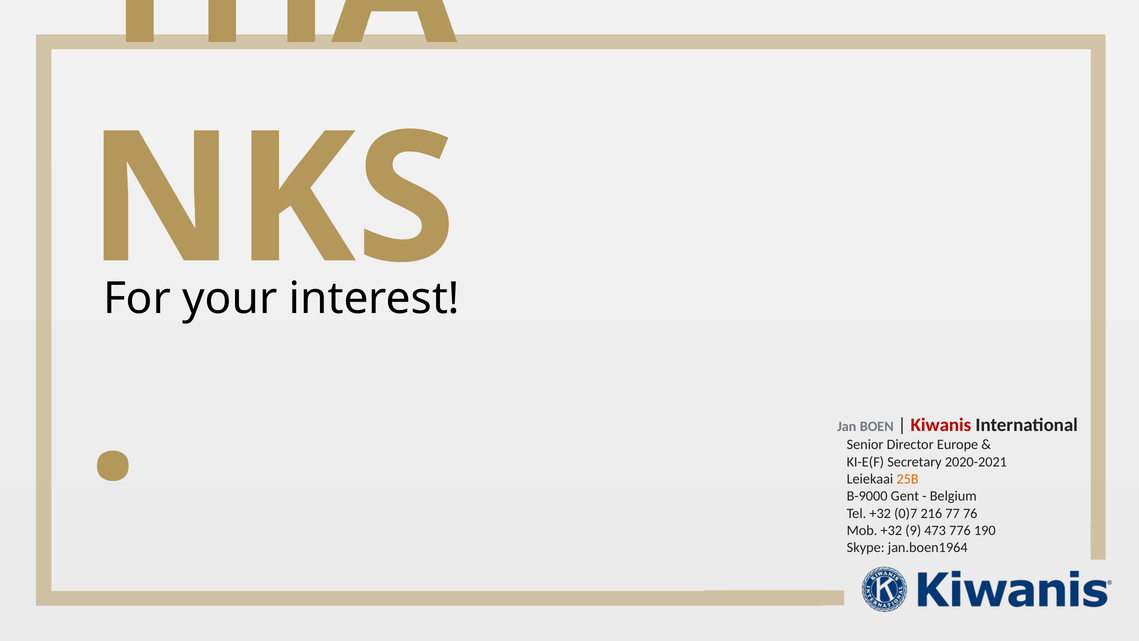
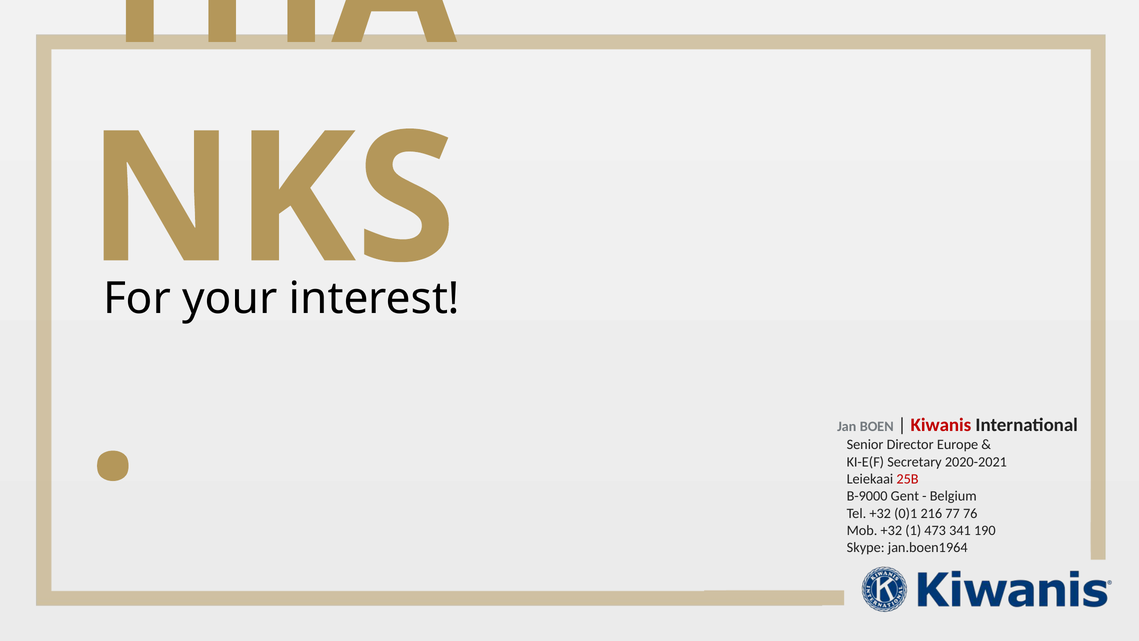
25B colour: orange -> red
0)7: 0)7 -> 0)1
9: 9 -> 1
776: 776 -> 341
